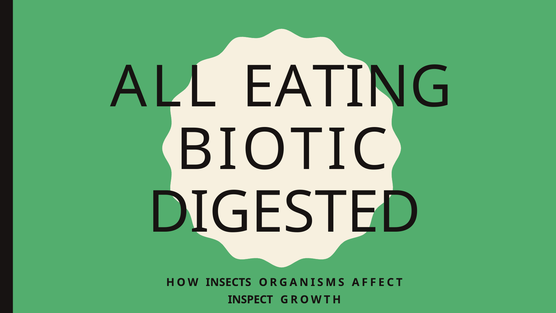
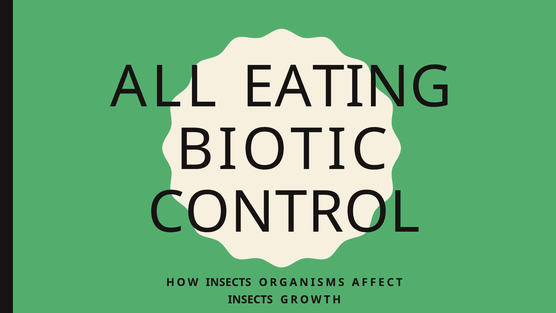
DIGESTED: DIGESTED -> CONTROL
INSPECT at (250, 299): INSPECT -> INSECTS
